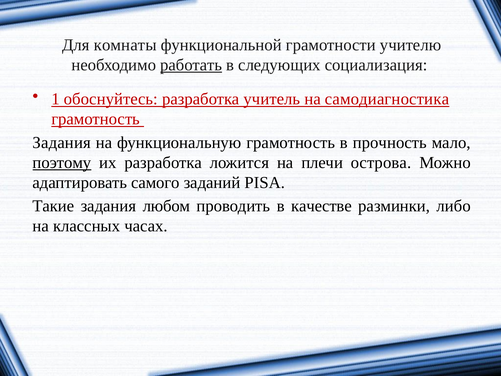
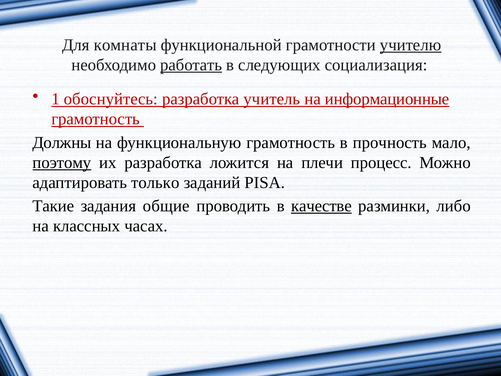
учителю underline: none -> present
самодиагностика: самодиагностика -> информационные
Задания at (62, 142): Задания -> Должны
острова: острова -> процесс
самого: самого -> только
любом: любом -> общие
качестве underline: none -> present
